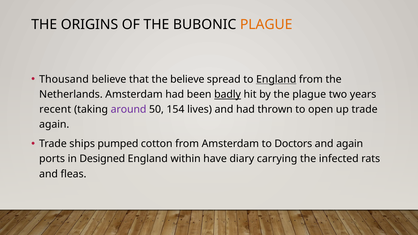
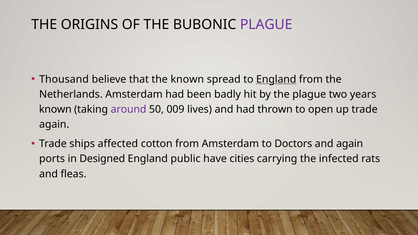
PLAGUE at (266, 25) colour: orange -> purple
the believe: believe -> known
badly underline: present -> none
recent at (55, 109): recent -> known
154: 154 -> 009
pumped: pumped -> affected
within: within -> public
diary: diary -> cities
